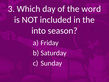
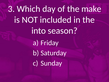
word: word -> make
